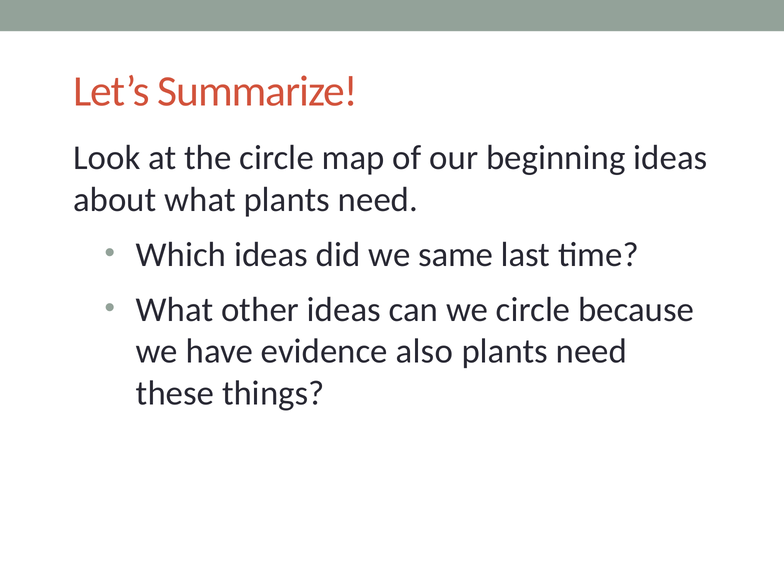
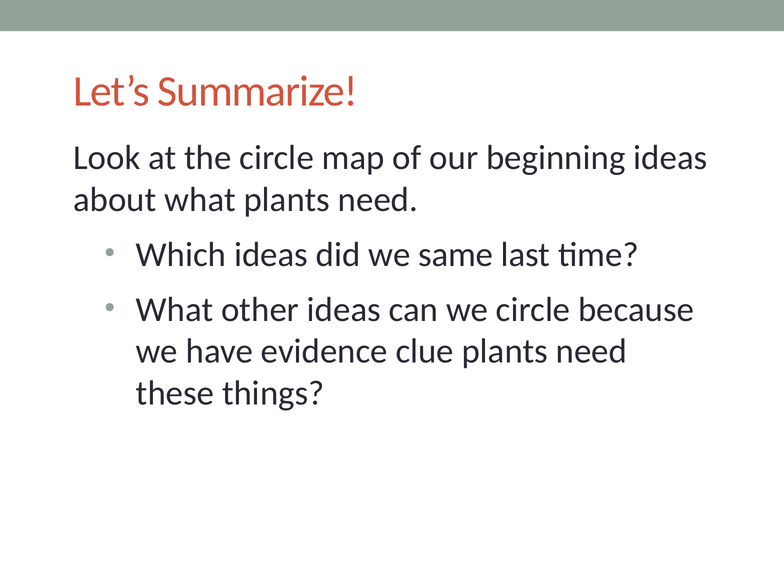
also: also -> clue
